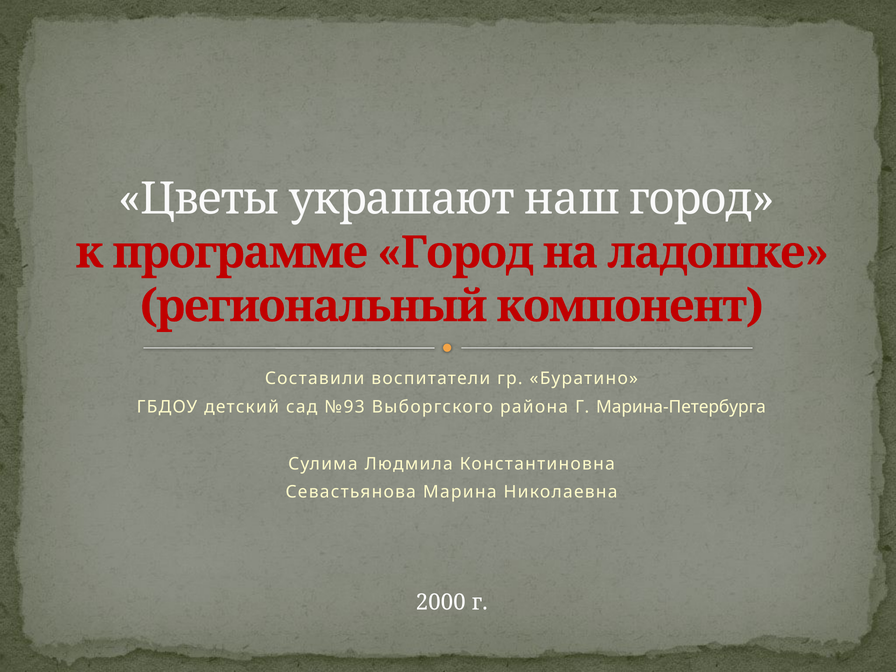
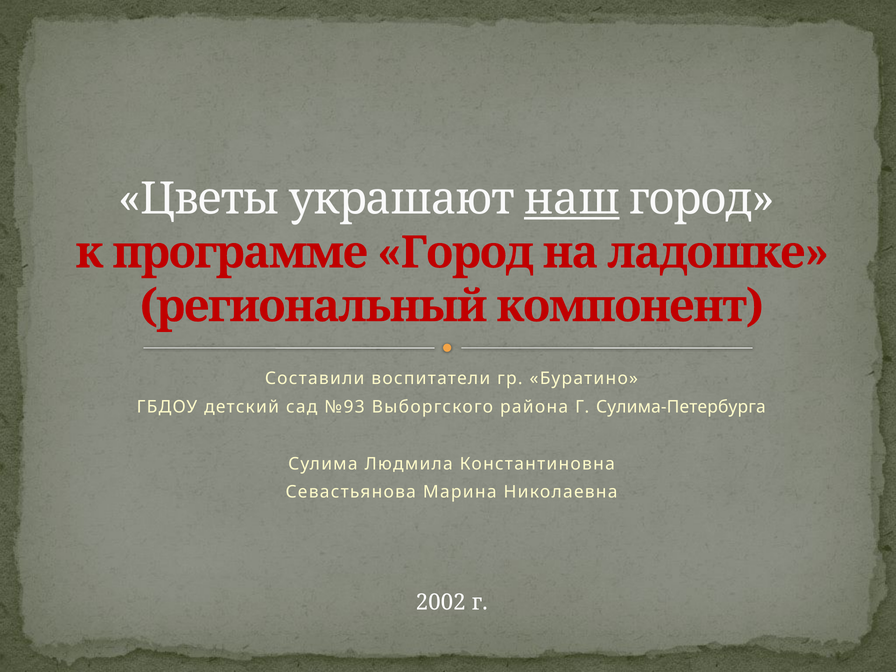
наш underline: none -> present
Марина-Петербурга: Марина-Петербурга -> Сулима-Петербурга
2000: 2000 -> 2002
